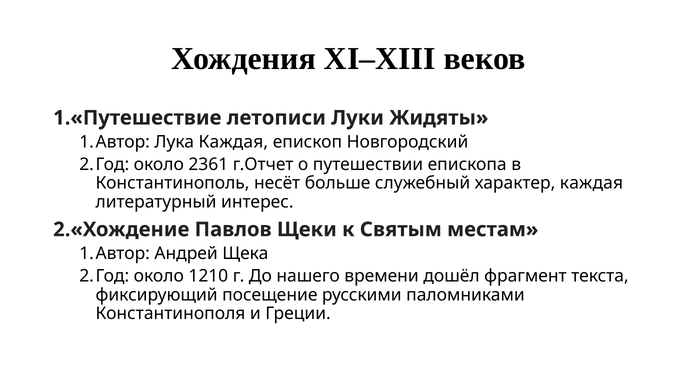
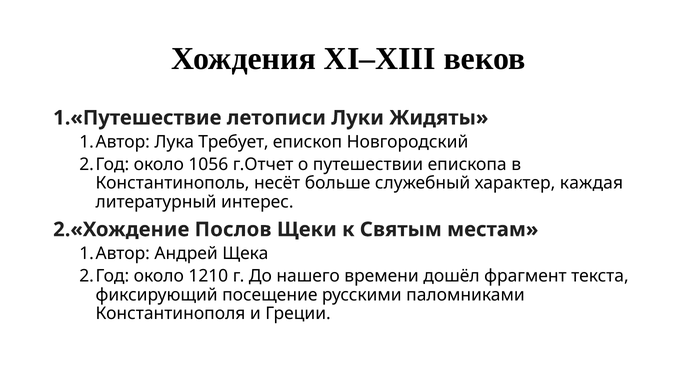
Лука Каждая: Каждая -> Требует
2361: 2361 -> 1056
Павлов: Павлов -> Послов
